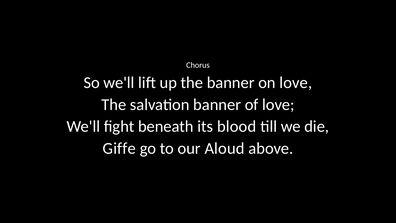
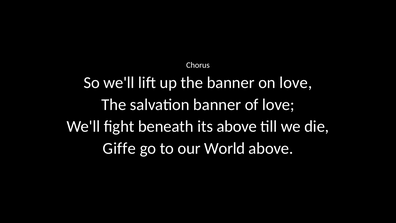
its blood: blood -> above
Aloud: Aloud -> World
